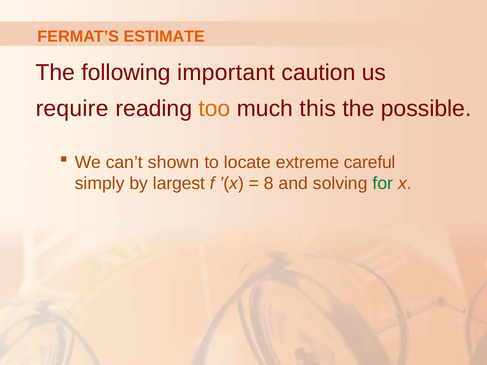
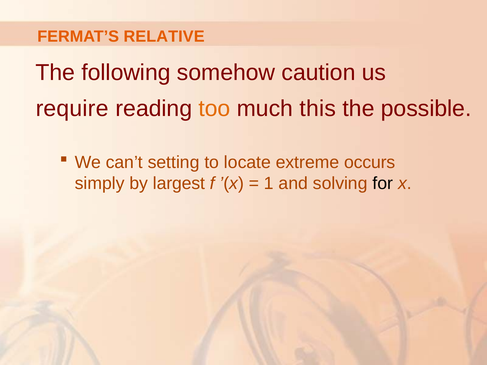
ESTIMATE: ESTIMATE -> RELATIVE
important: important -> somehow
shown: shown -> setting
careful: careful -> occurs
8: 8 -> 1
for colour: green -> black
